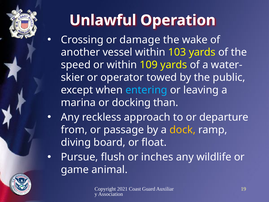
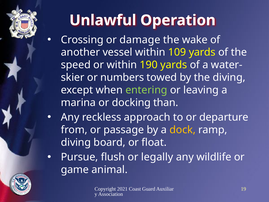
103: 103 -> 109
109: 109 -> 190
operator: operator -> numbers
the public: public -> diving
entering colour: light blue -> light green
inches: inches -> legally
